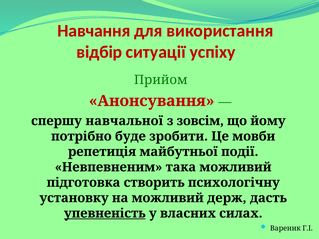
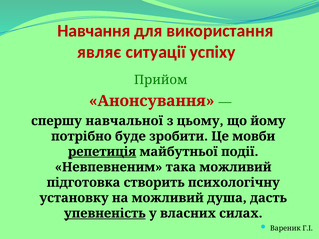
відбір: відбір -> являє
зовсім: зовсім -> цьому
репетиція underline: none -> present
держ: держ -> душа
